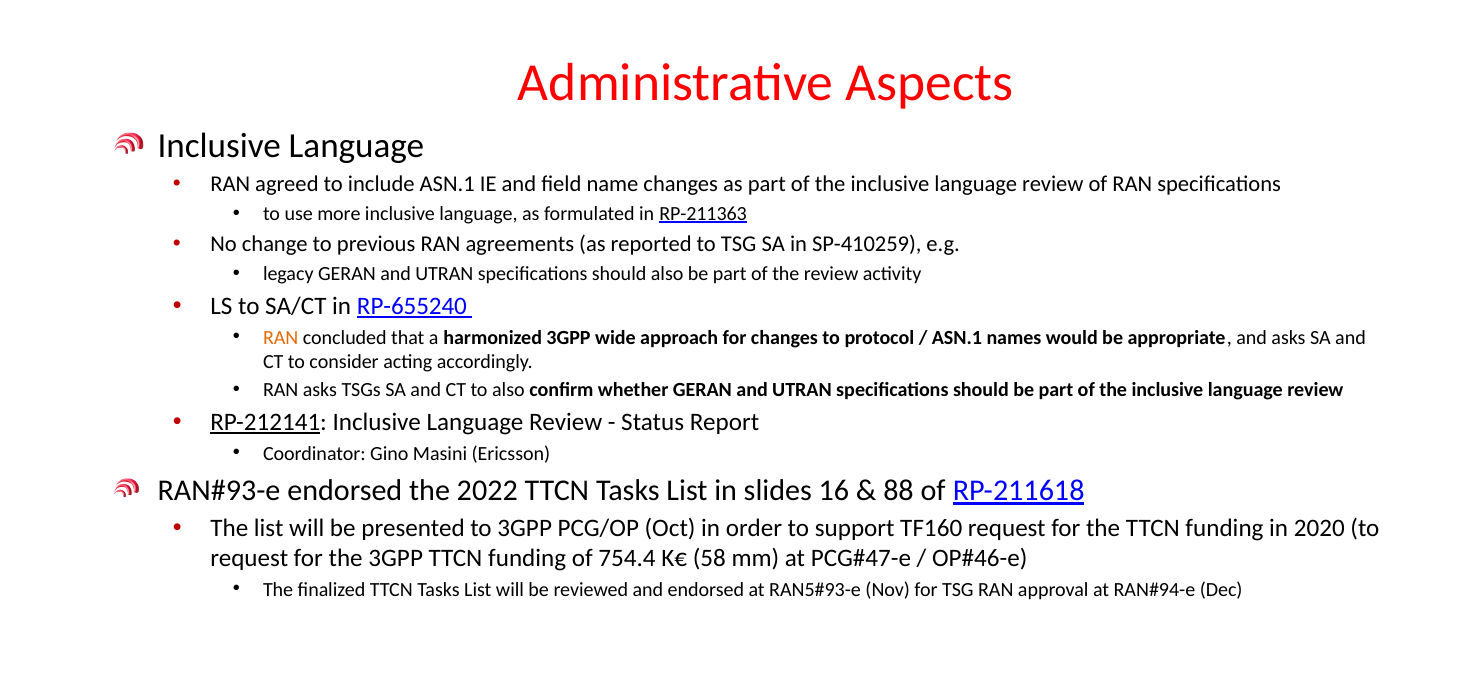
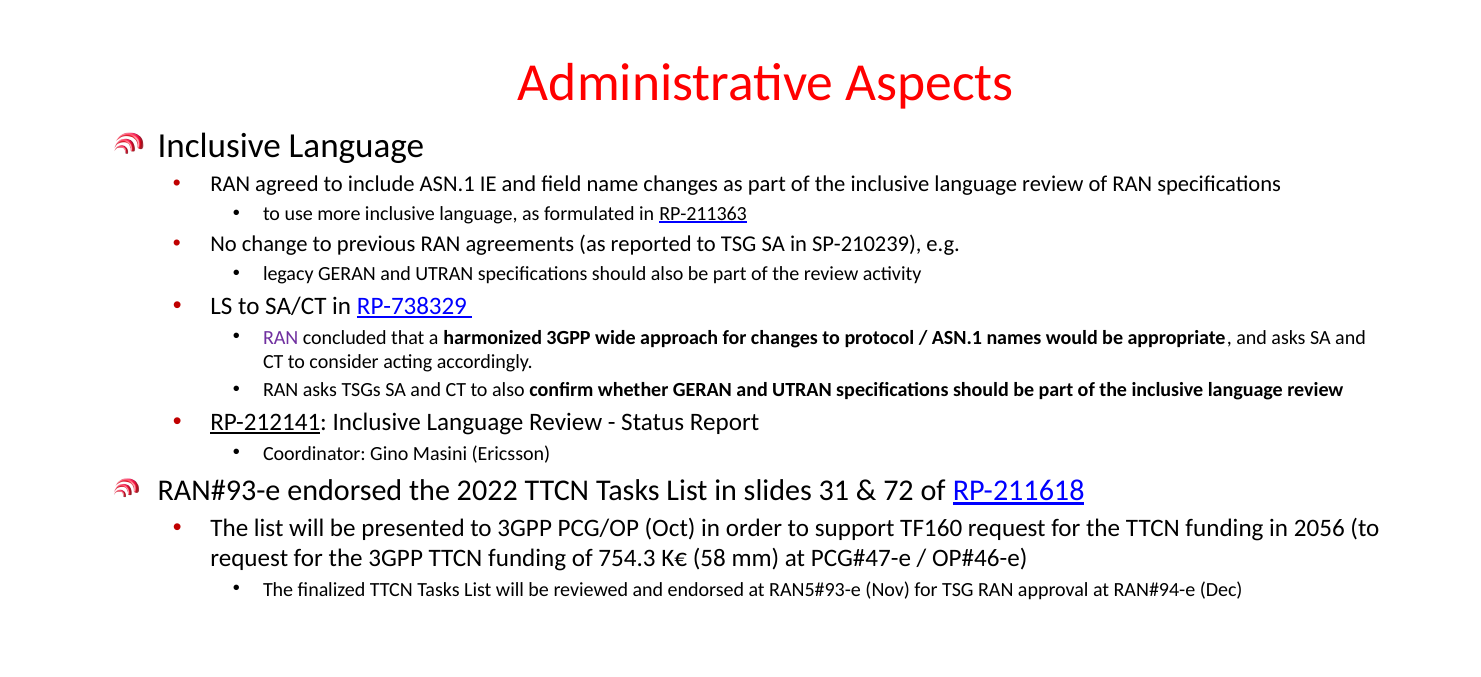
SP-410259: SP-410259 -> SP-210239
RP-655240: RP-655240 -> RP-738329
RAN at (281, 338) colour: orange -> purple
16: 16 -> 31
88: 88 -> 72
2020: 2020 -> 2056
754.4: 754.4 -> 754.3
